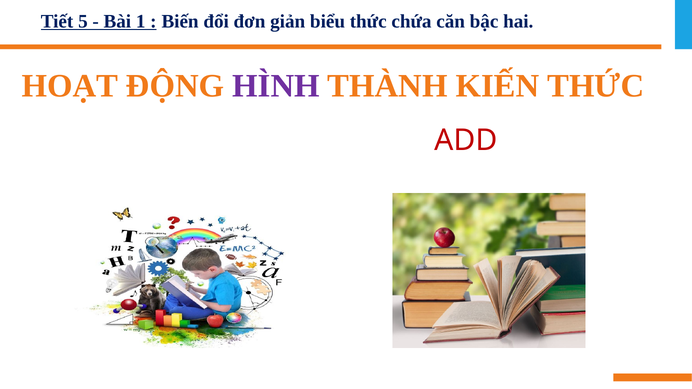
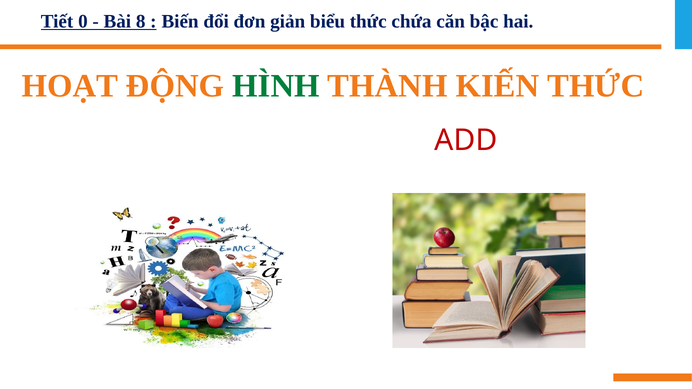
5: 5 -> 0
1: 1 -> 8
HÌNH colour: purple -> green
